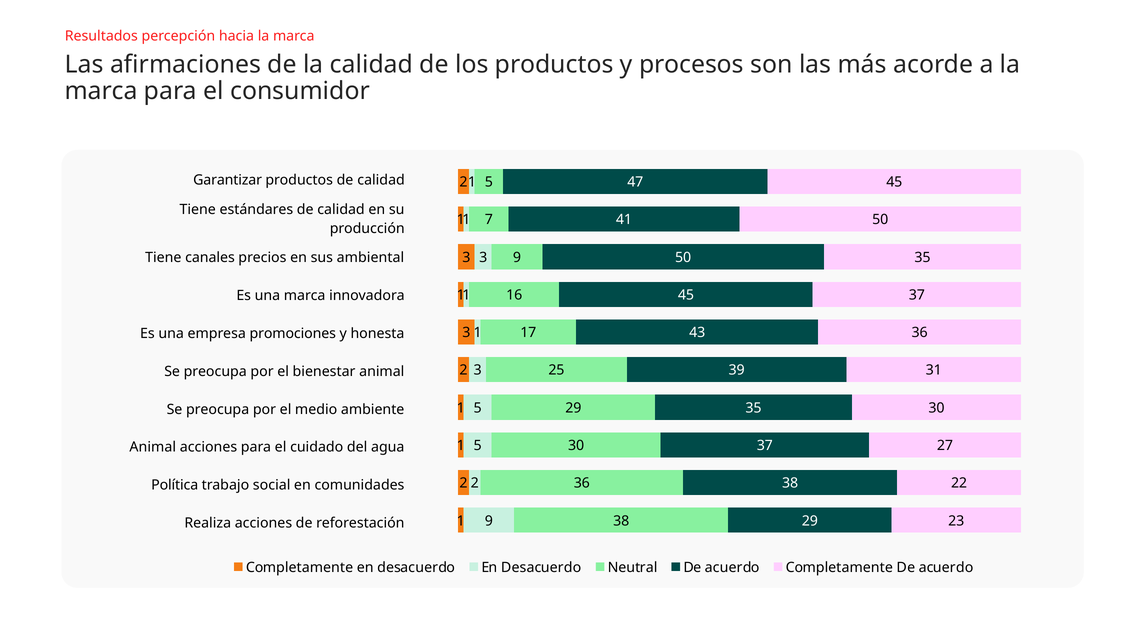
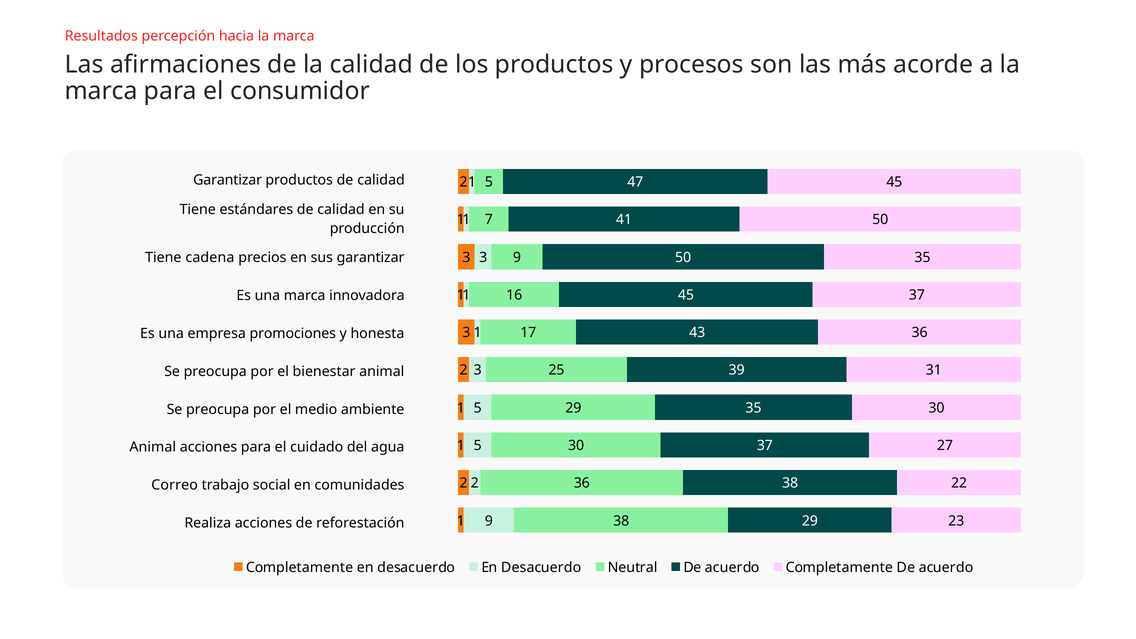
canales: canales -> cadena
sus ambiental: ambiental -> garantizar
Política: Política -> Correo
